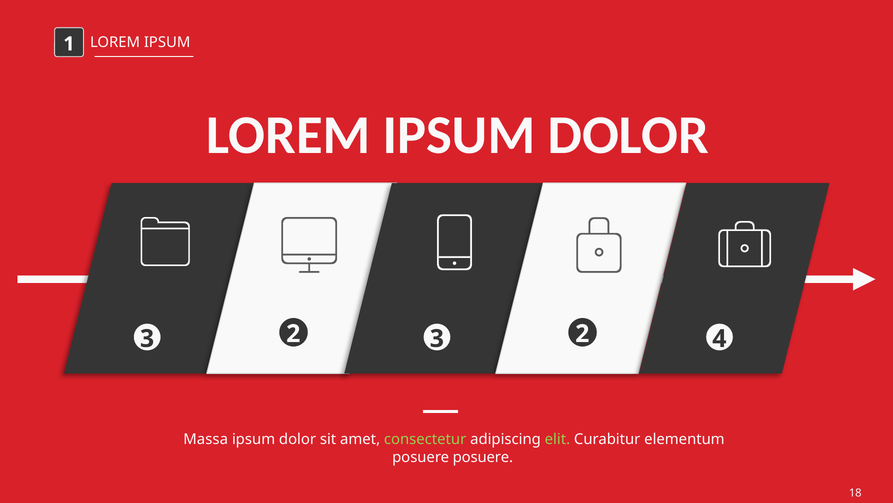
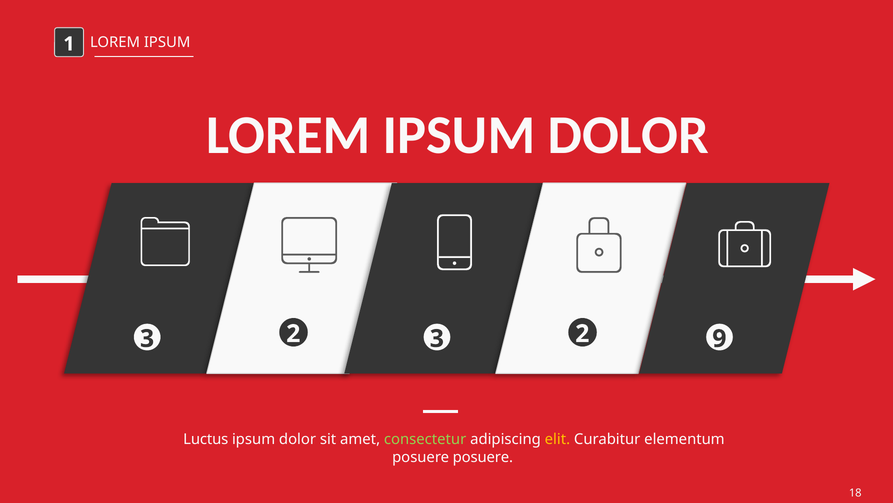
4: 4 -> 9
Massa: Massa -> Luctus
elit colour: light green -> yellow
